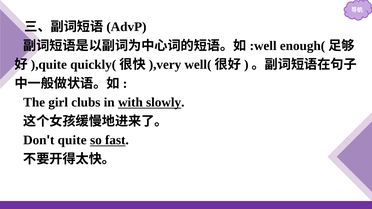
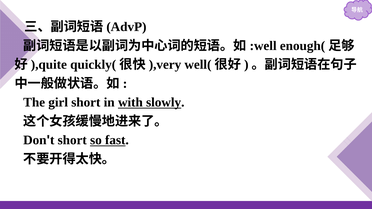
girl clubs: clubs -> short
quite at (72, 140): quite -> short
